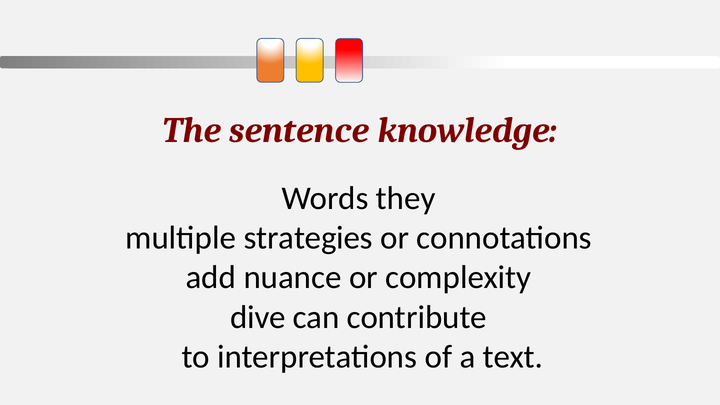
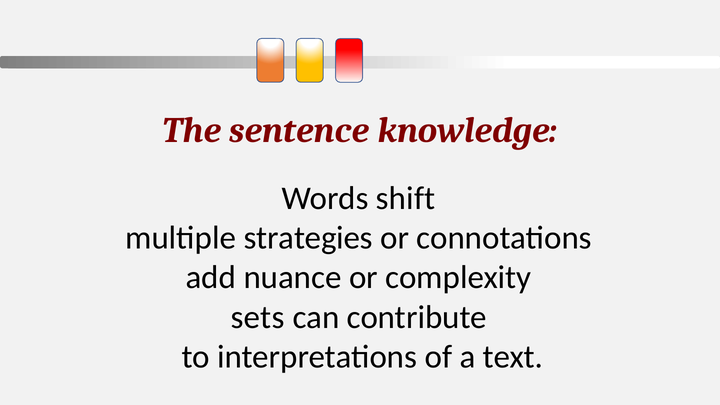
they: they -> shift
dive: dive -> sets
